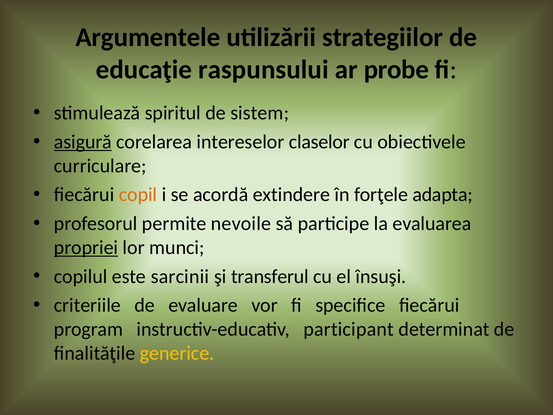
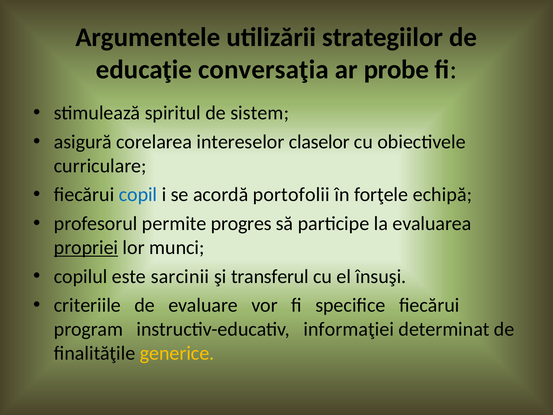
raspunsului: raspunsului -> conversaţia
asigură underline: present -> none
copil colour: orange -> blue
extindere: extindere -> portofolii
adapta: adapta -> echipă
nevoile: nevoile -> progres
participant: participant -> informaţiei
